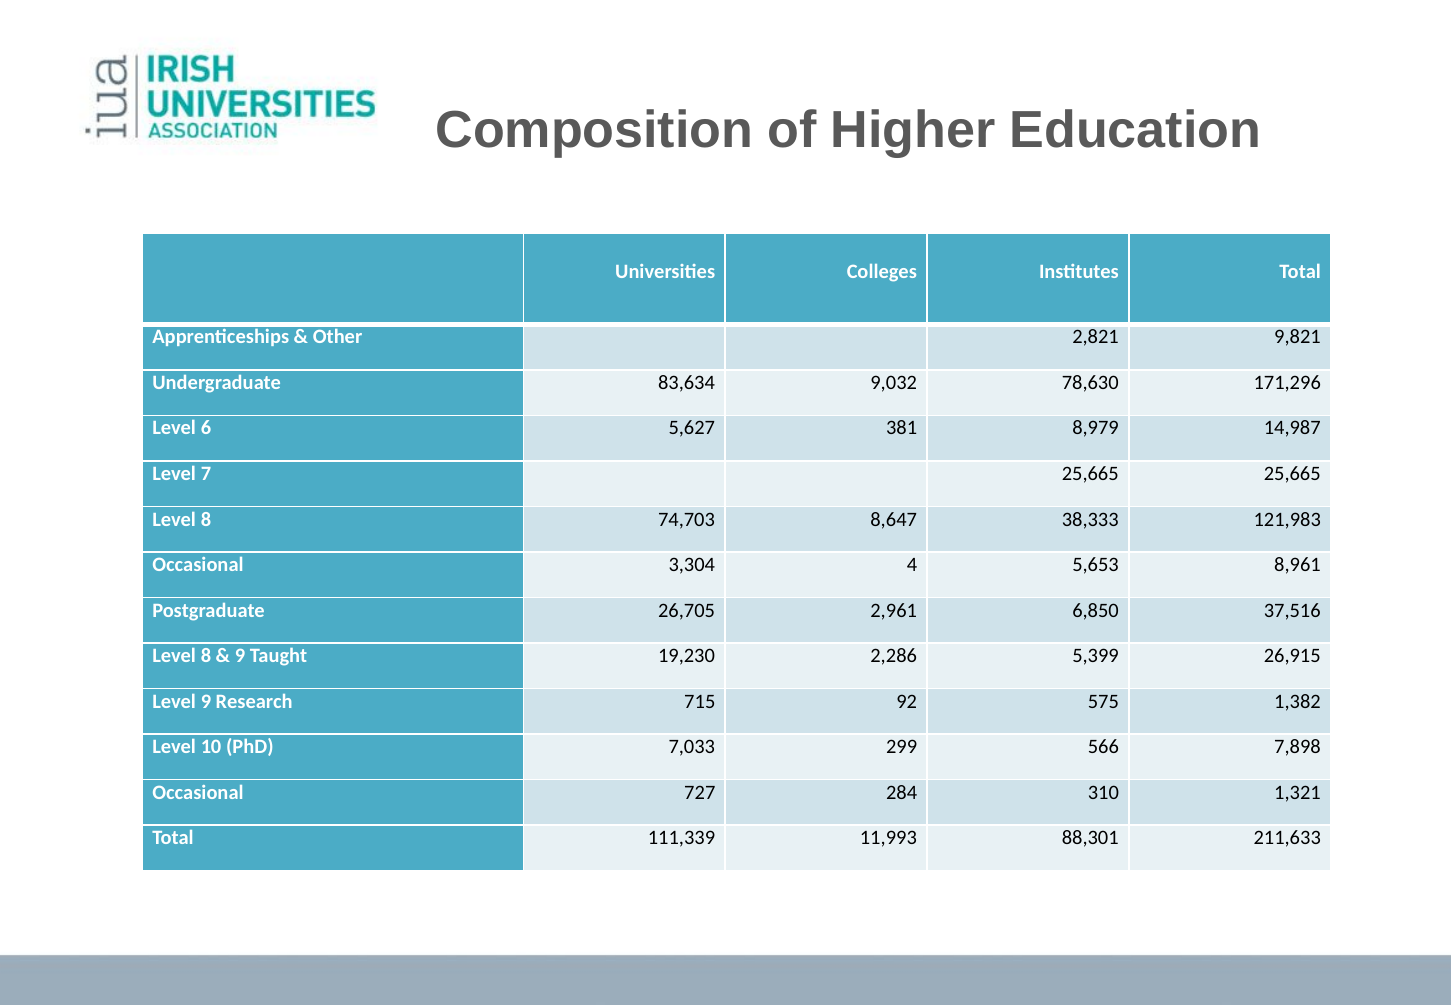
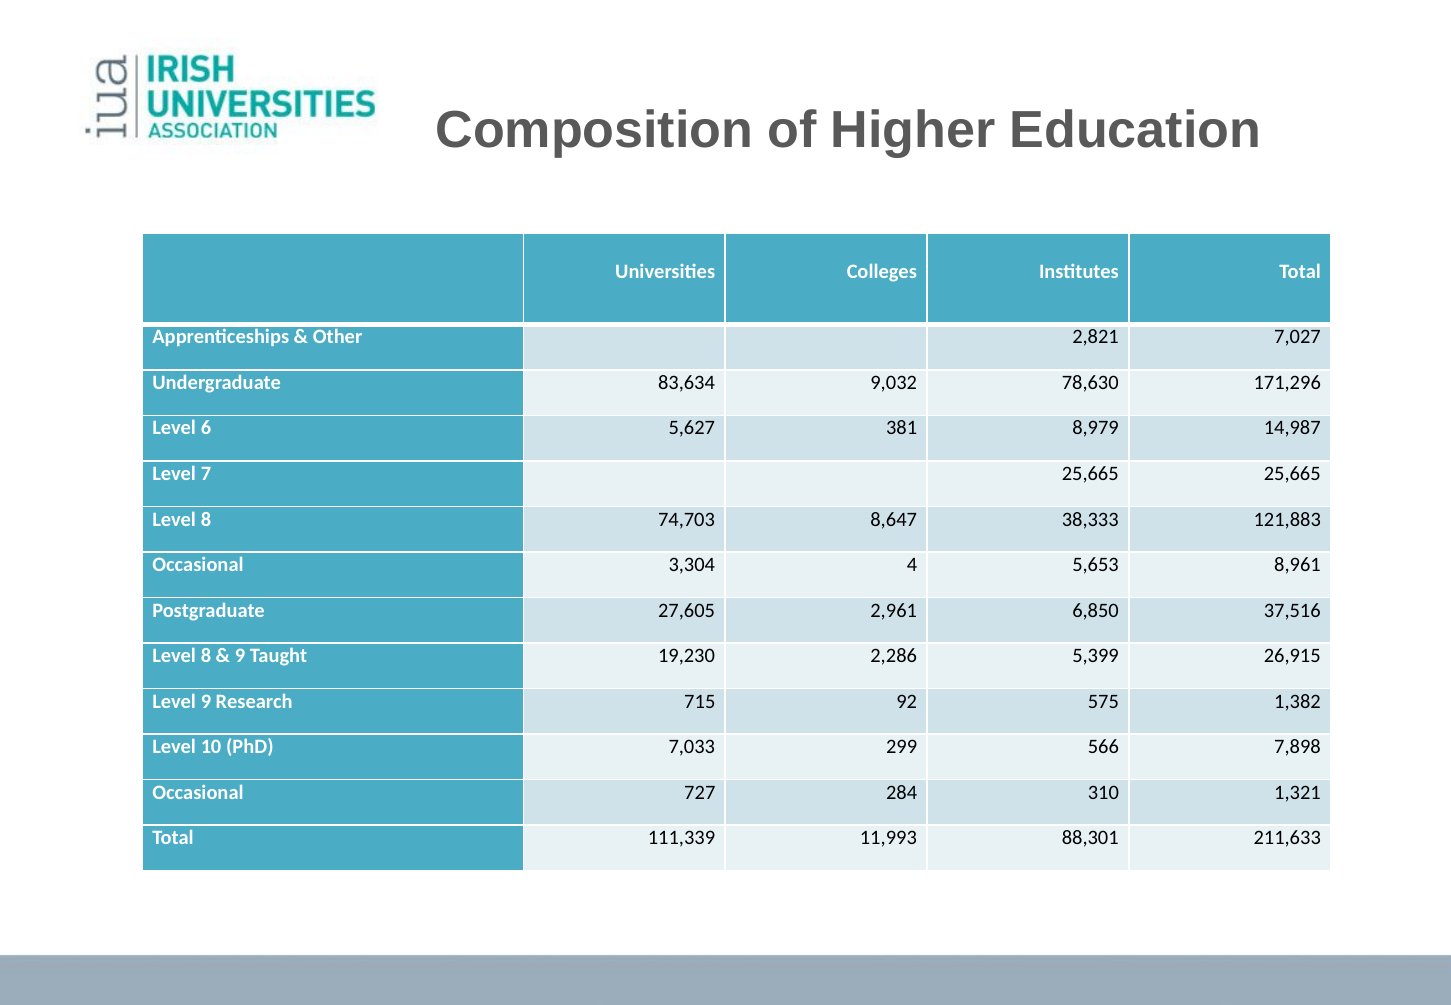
9,821: 9,821 -> 7,027
121,983: 121,983 -> 121,883
26,705: 26,705 -> 27,605
